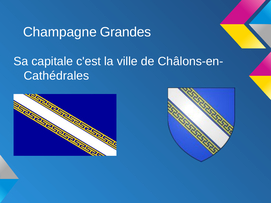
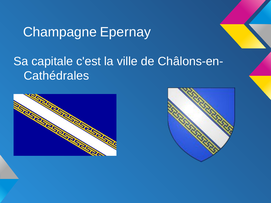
Grandes: Grandes -> Epernay
